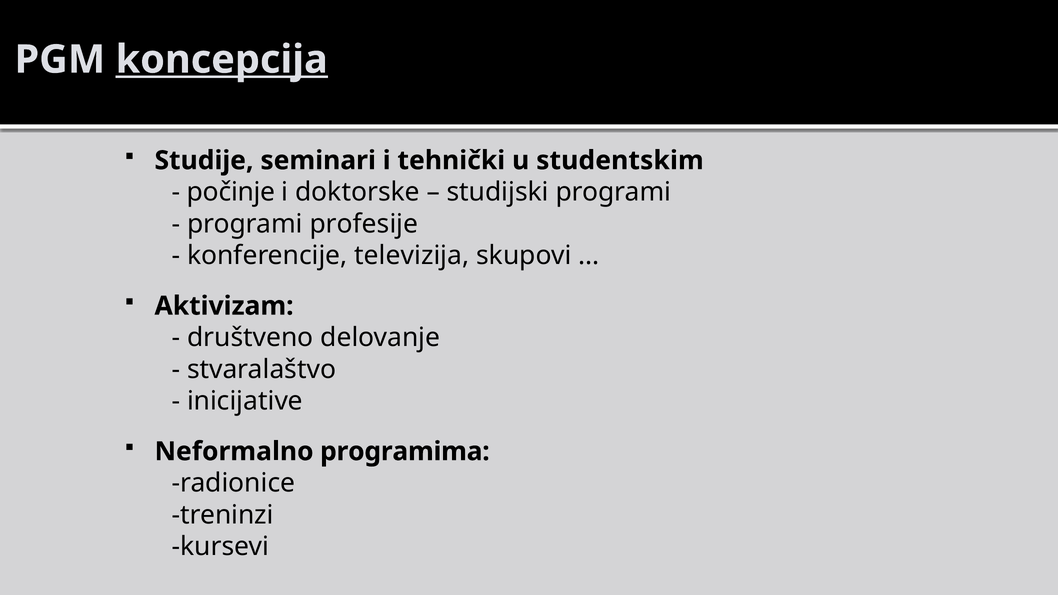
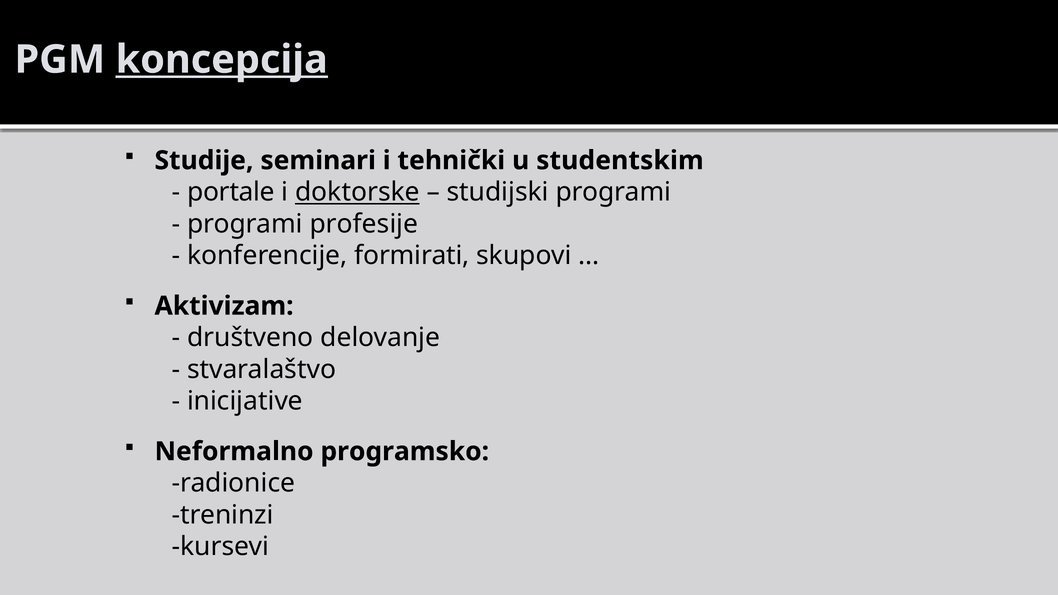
počinje: počinje -> portale
doktorske underline: none -> present
televizija: televizija -> formirati
programima: programima -> programsko
